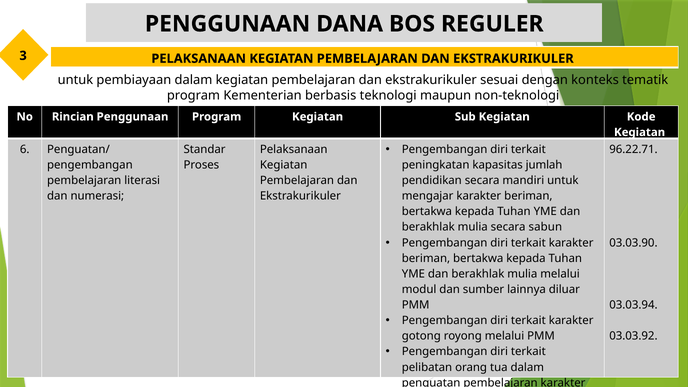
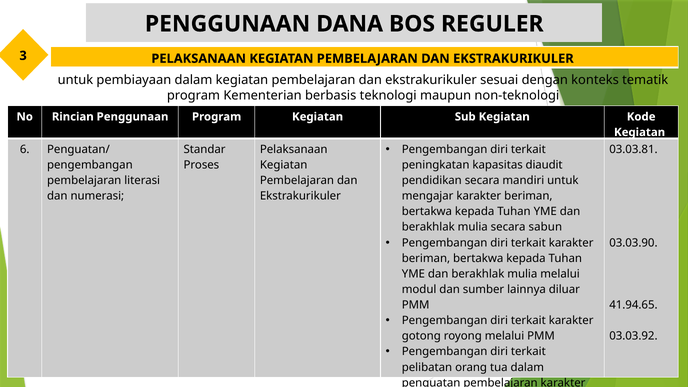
96.22.71: 96.22.71 -> 03.03.81
jumlah: jumlah -> diaudit
03.03.94: 03.03.94 -> 41.94.65
